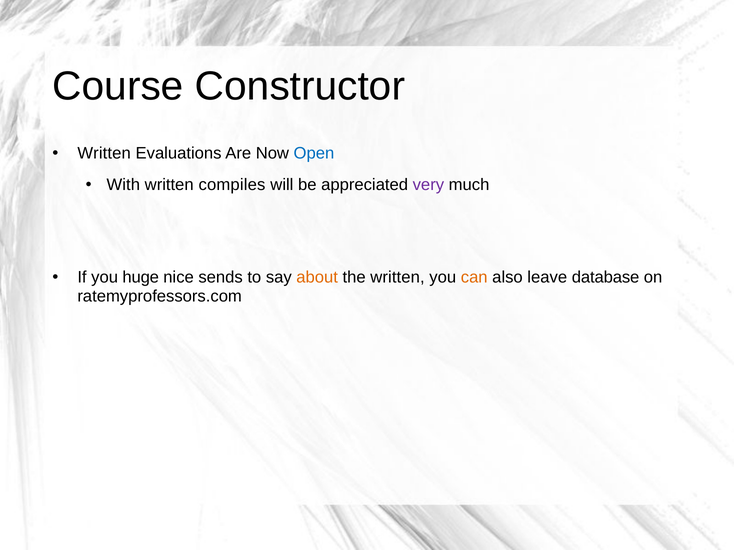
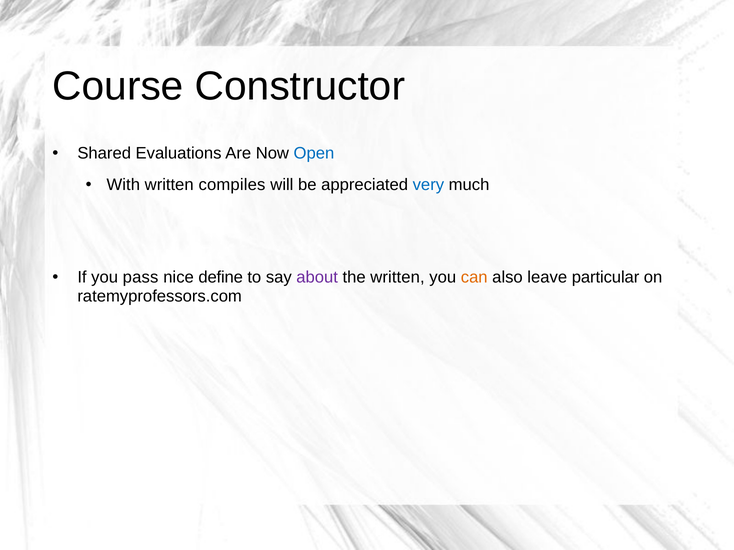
Written at (104, 153): Written -> Shared
very colour: purple -> blue
huge: huge -> pass
sends: sends -> define
about colour: orange -> purple
database: database -> particular
